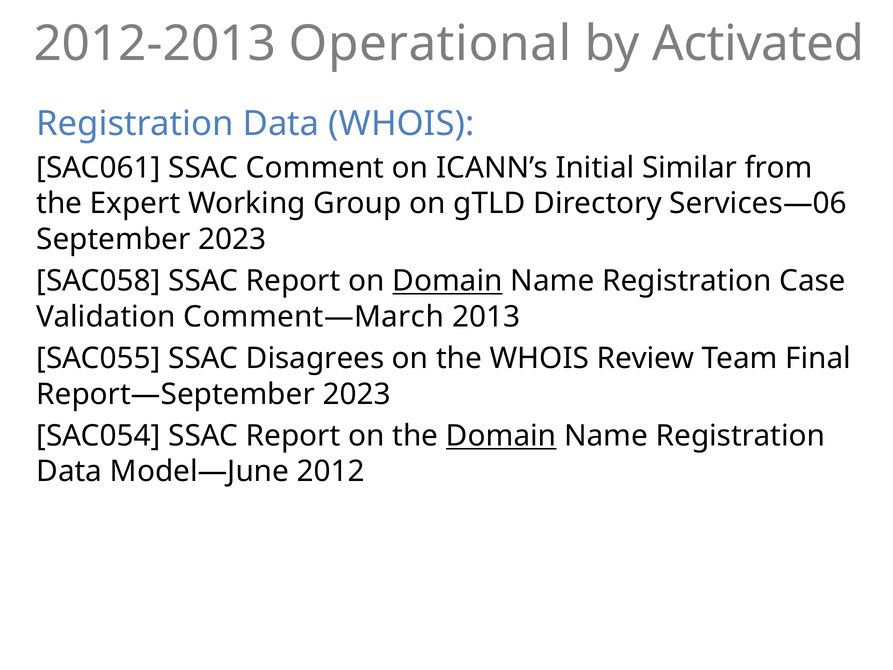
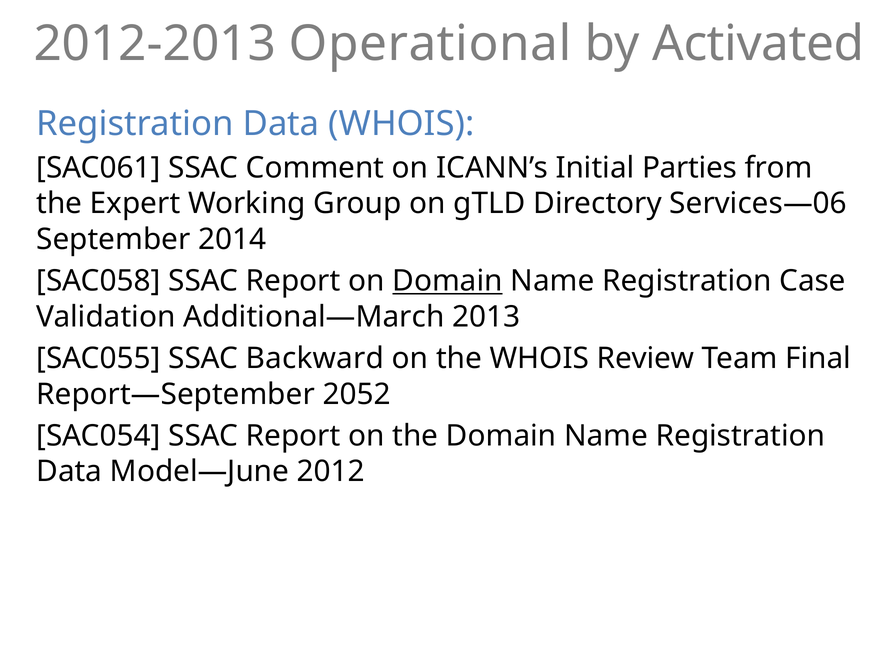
Similar: Similar -> Parties
September 2023: 2023 -> 2014
Comment—March: Comment—March -> Additional—March
Disagrees: Disagrees -> Backward
Report—September 2023: 2023 -> 2052
Domain at (501, 436) underline: present -> none
